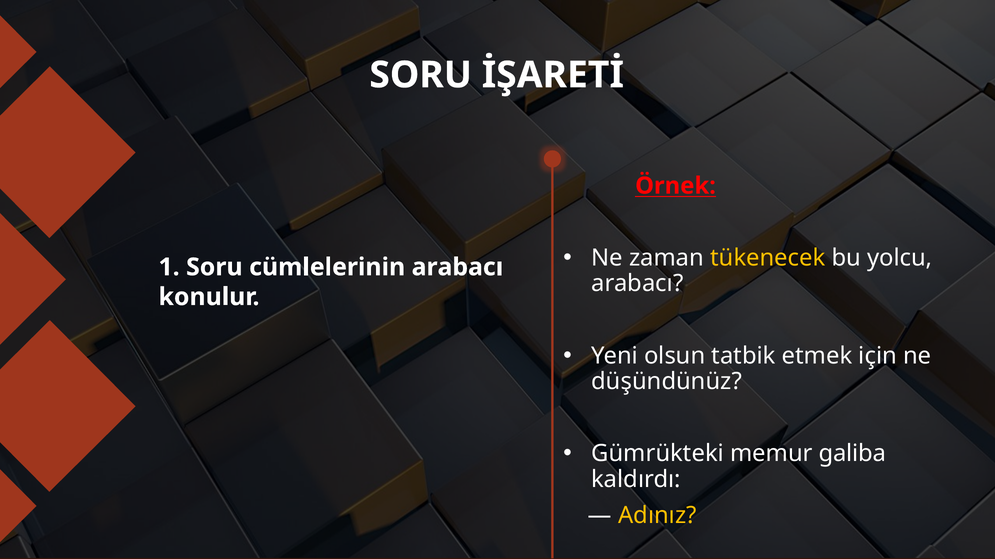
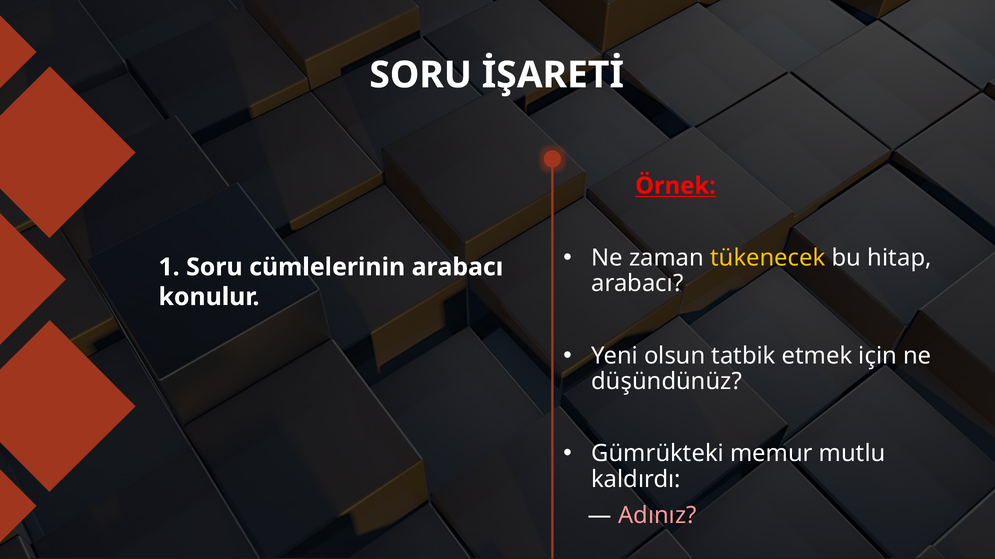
yolcu: yolcu -> hitap
galiba: galiba -> mutlu
Adınız colour: yellow -> pink
